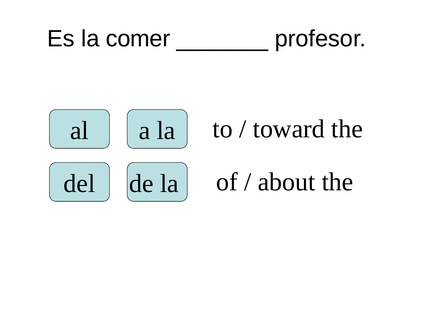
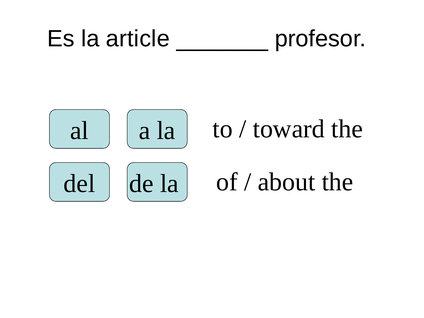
comer: comer -> article
